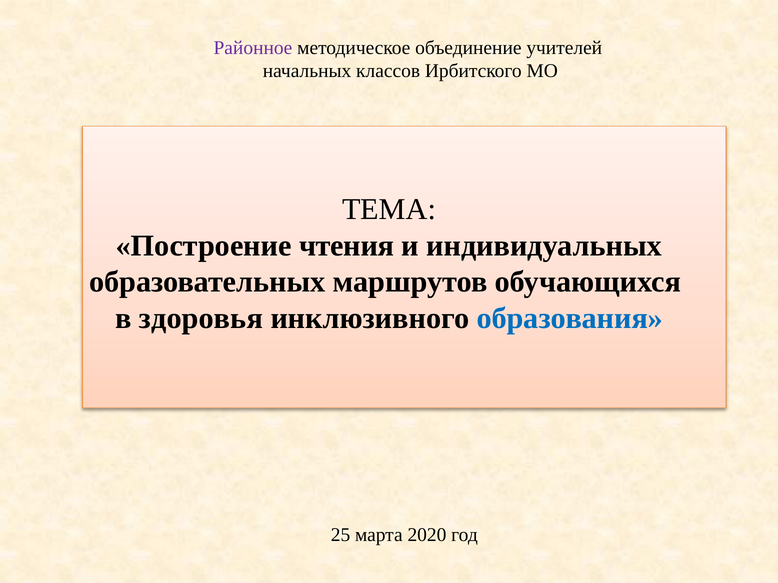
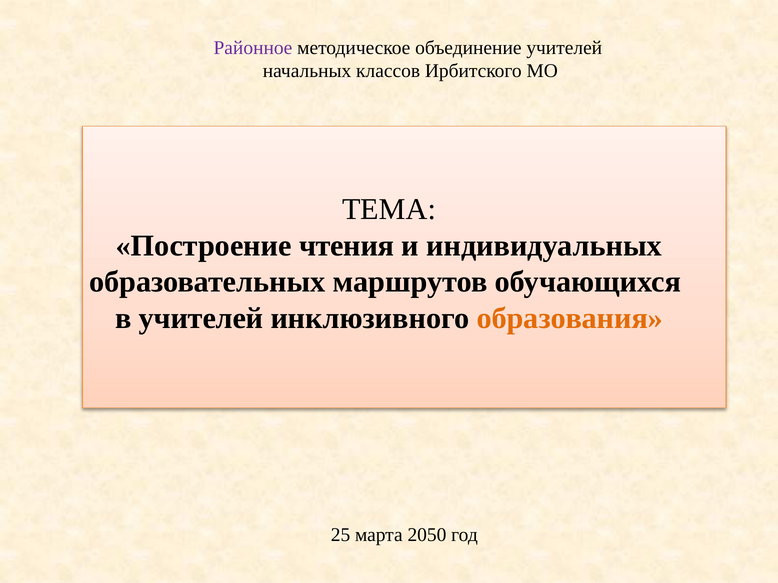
в здоровья: здоровья -> учителей
образования colour: blue -> orange
2020: 2020 -> 2050
